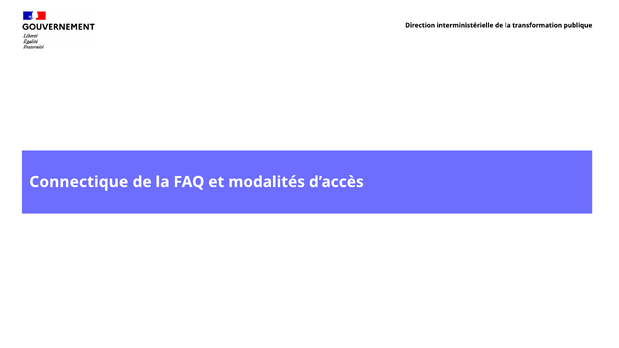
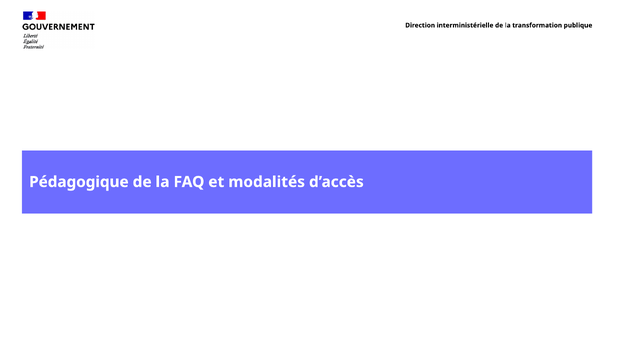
Connectique: Connectique -> Pédagogique
